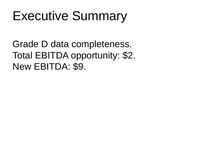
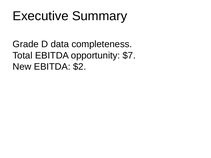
$2: $2 -> $7
$9: $9 -> $2
